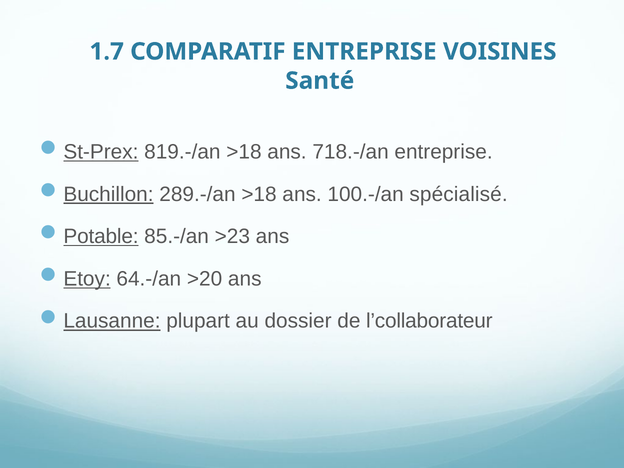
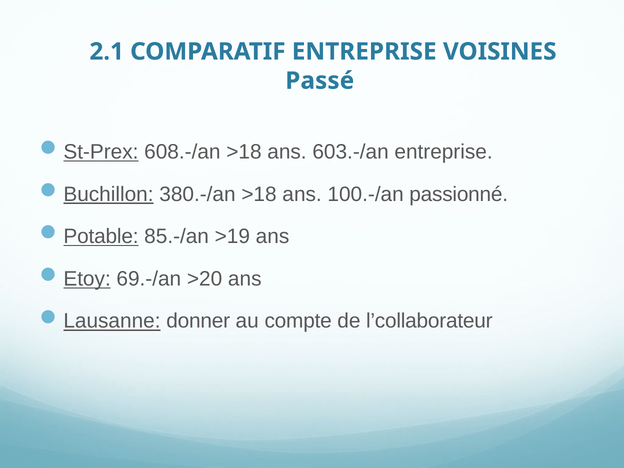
1.7: 1.7 -> 2.1
Santé: Santé -> Passé
819.-/an: 819.-/an -> 608.-/an
718.-/an: 718.-/an -> 603.-/an
289.-/an: 289.-/an -> 380.-/an
spécialisé: spécialisé -> passionné
>23: >23 -> >19
64.-/an: 64.-/an -> 69.-/an
plupart: plupart -> donner
dossier: dossier -> compte
